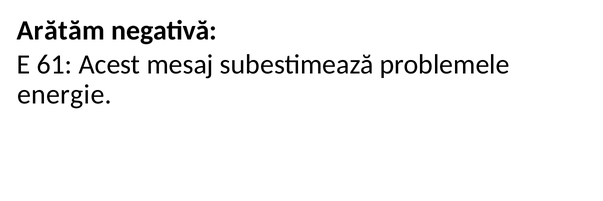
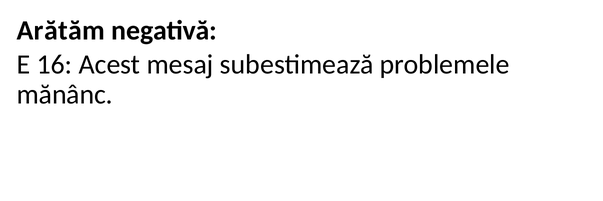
61: 61 -> 16
energie: energie -> mănânc
